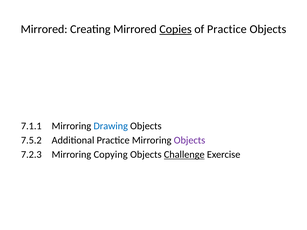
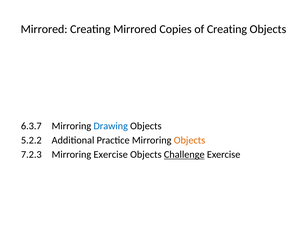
Copies underline: present -> none
of Practice: Practice -> Creating
7.1.1: 7.1.1 -> 6.3.7
7.5.2: 7.5.2 -> 5.2.2
Objects at (189, 140) colour: purple -> orange
Mirroring Copying: Copying -> Exercise
